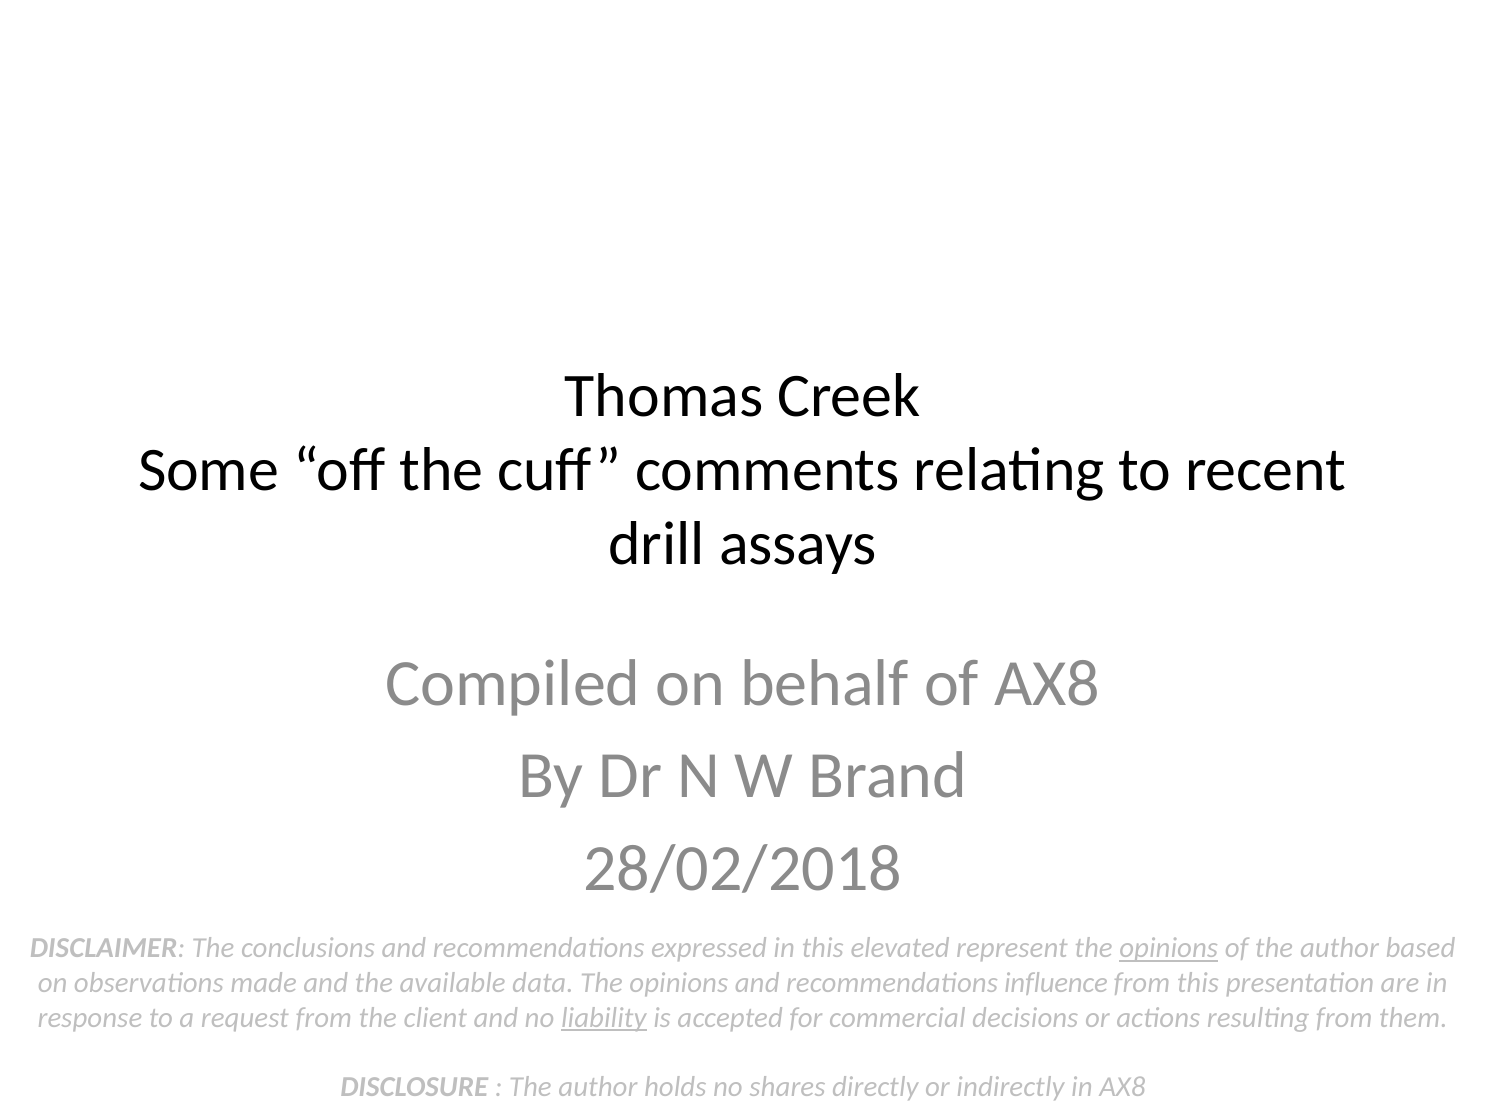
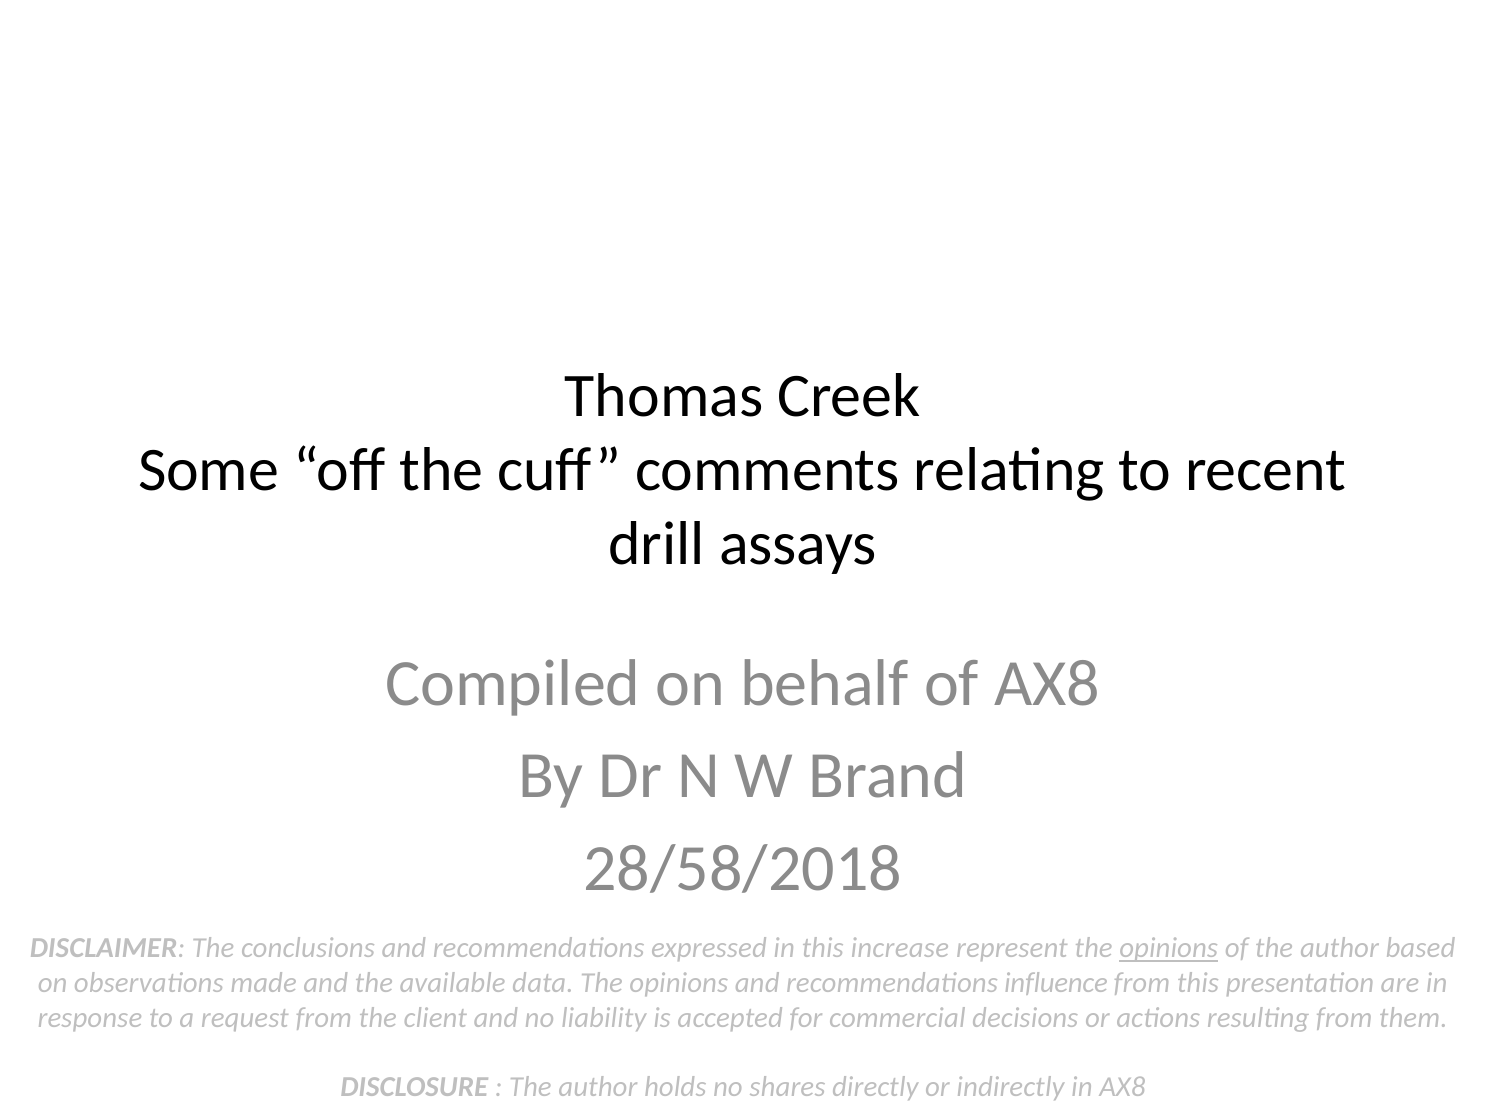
28/02/2018: 28/02/2018 -> 28/58/2018
elevated: elevated -> increase
liability underline: present -> none
